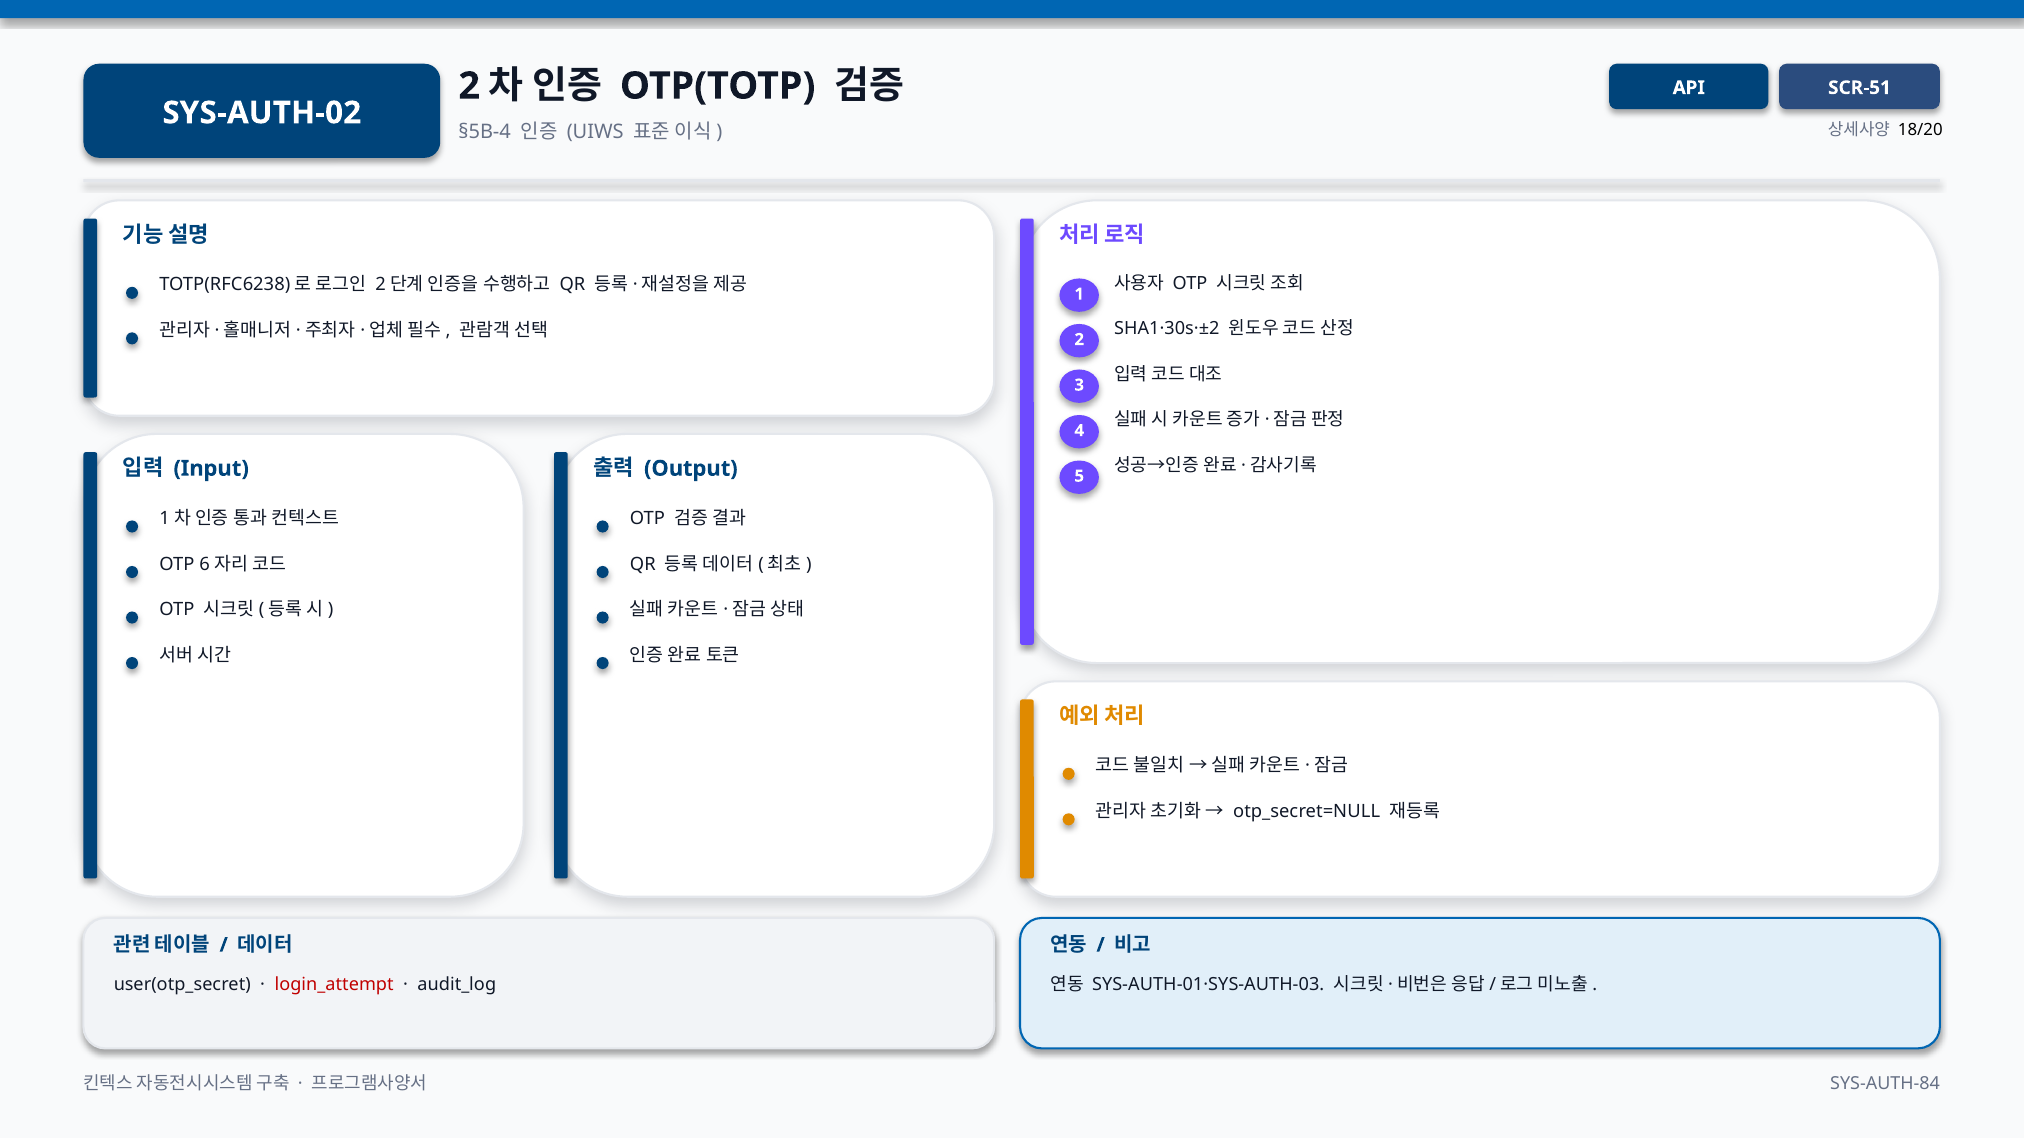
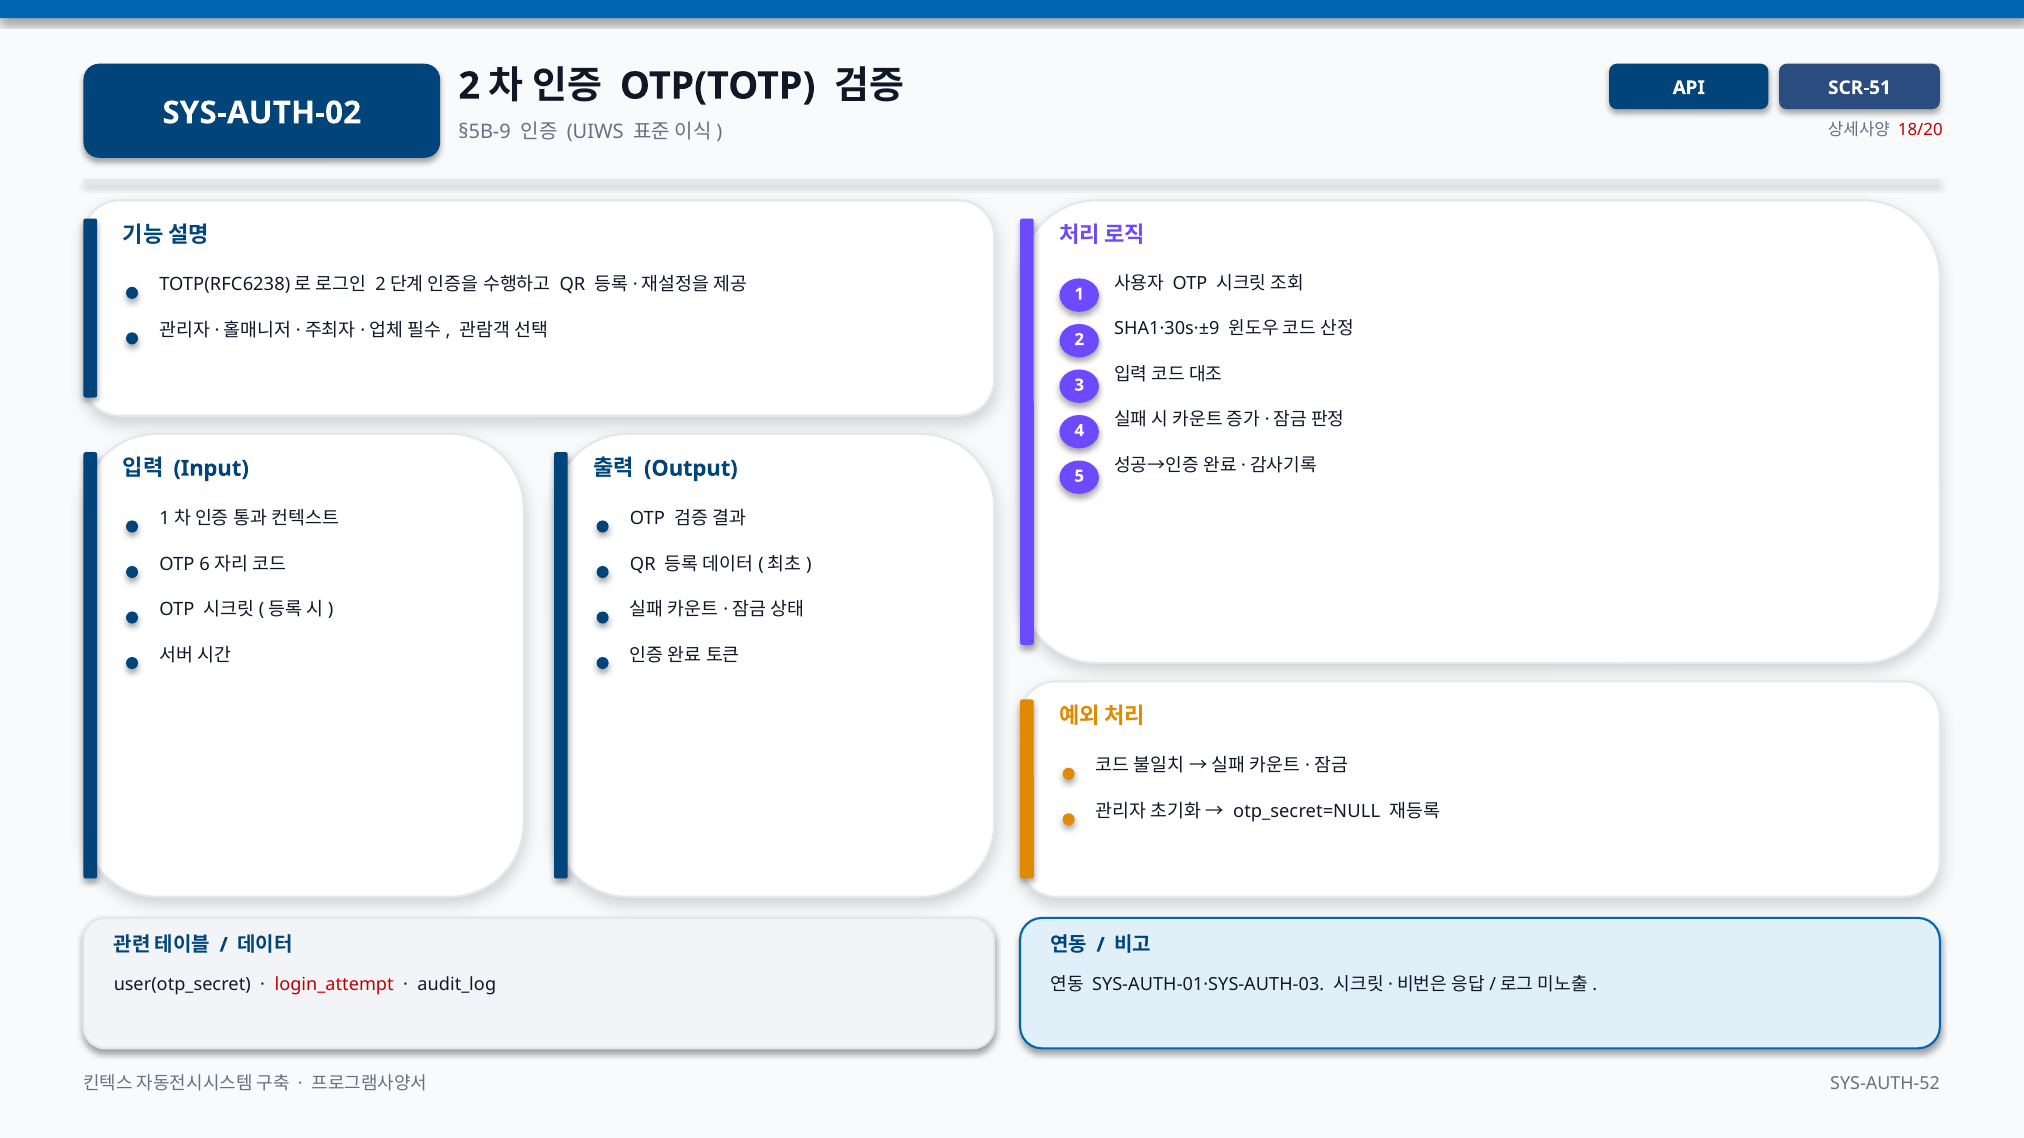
18/20 colour: black -> red
§5B-4: §5B-4 -> §5B-9
SHA1·30s·±2: SHA1·30s·±2 -> SHA1·30s·±9
SYS-AUTH-84: SYS-AUTH-84 -> SYS-AUTH-52
